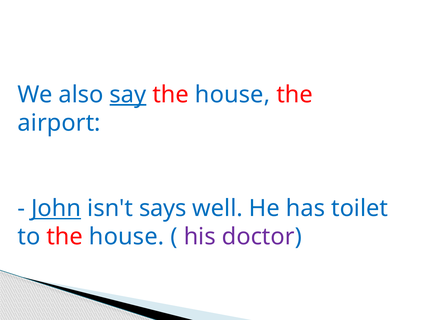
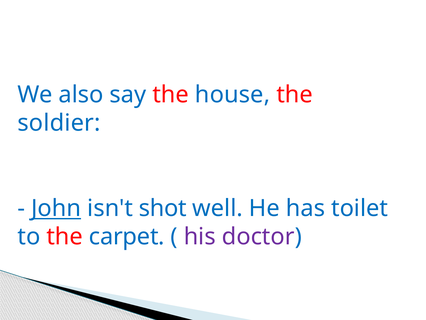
say underline: present -> none
airport: airport -> soldier
says: says -> shot
to the house: house -> carpet
